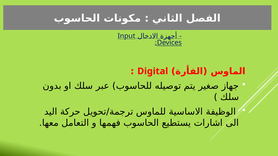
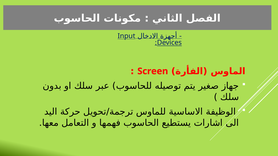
Digital: Digital -> Screen
